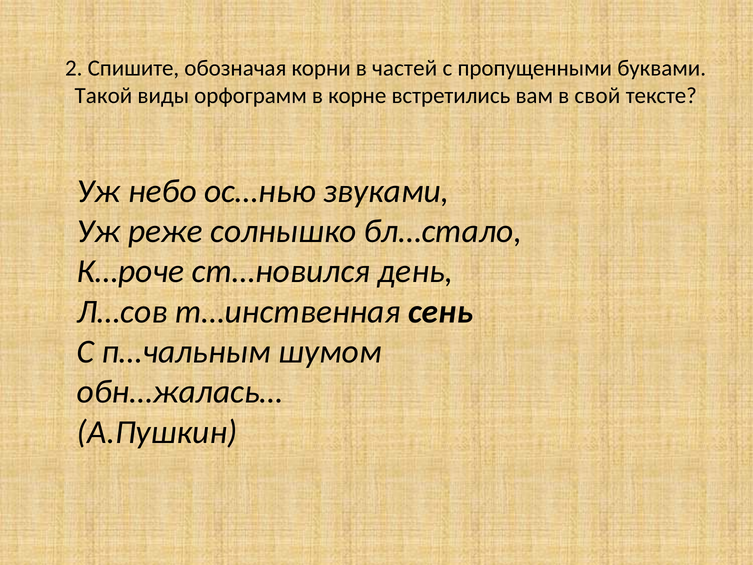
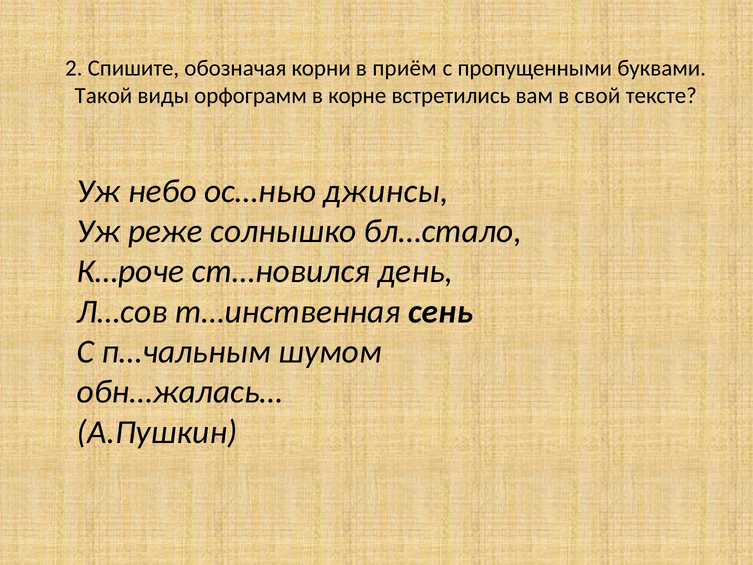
частей: частей -> приём
звуками: звуками -> джинсы
